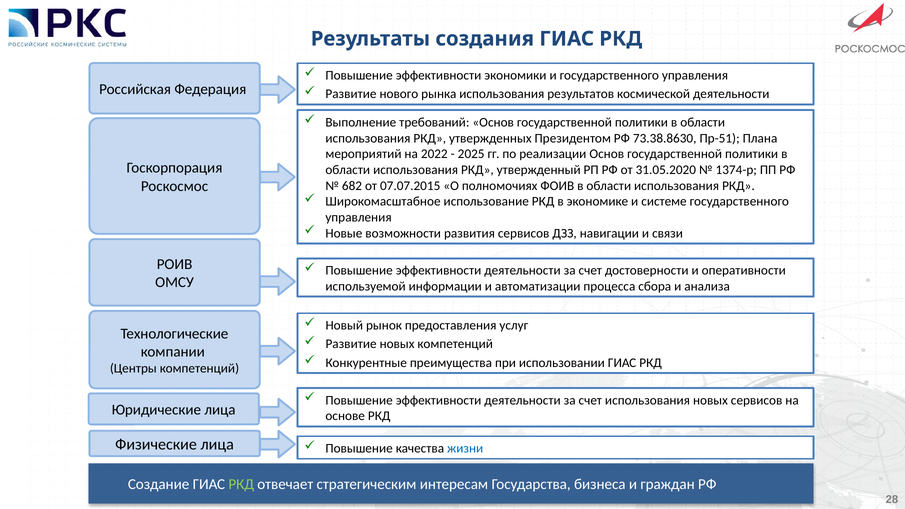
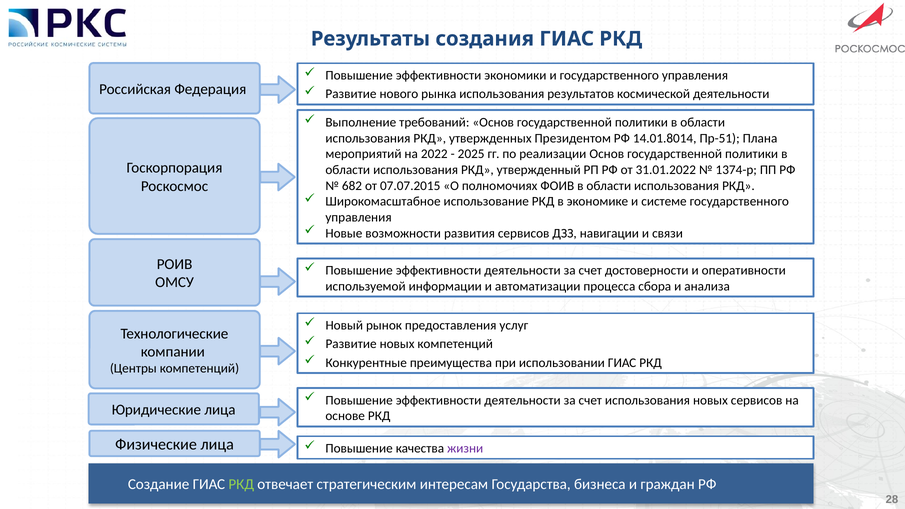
73.38.8630: 73.38.8630 -> 14.01.8014
31.05.2020: 31.05.2020 -> 31.01.2022
жизни colour: blue -> purple
